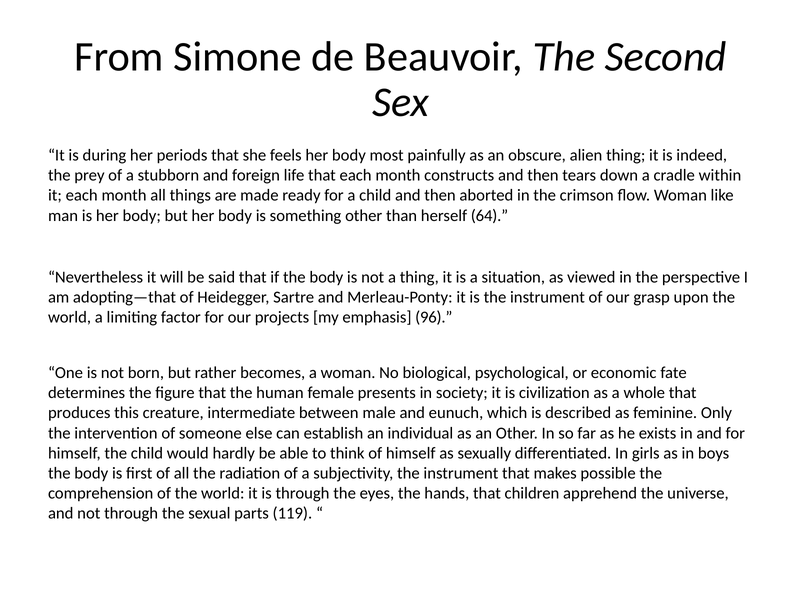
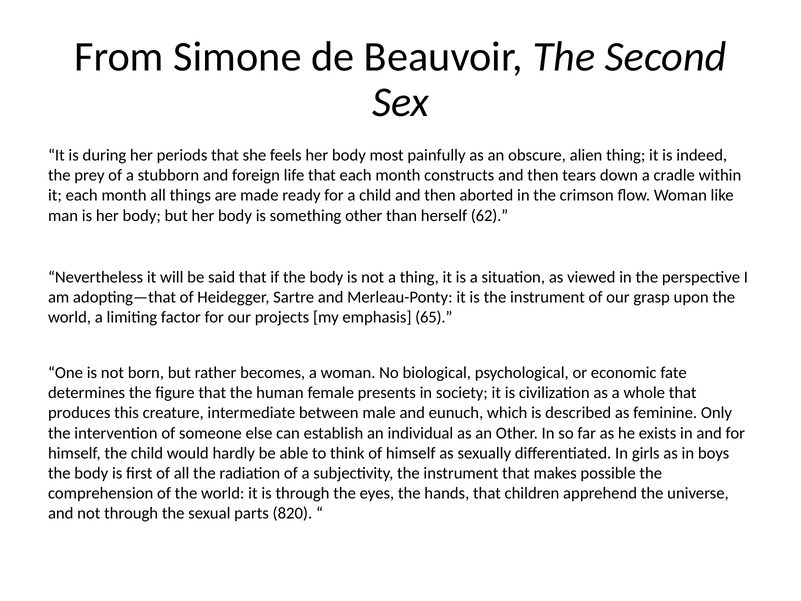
64: 64 -> 62
96: 96 -> 65
119: 119 -> 820
